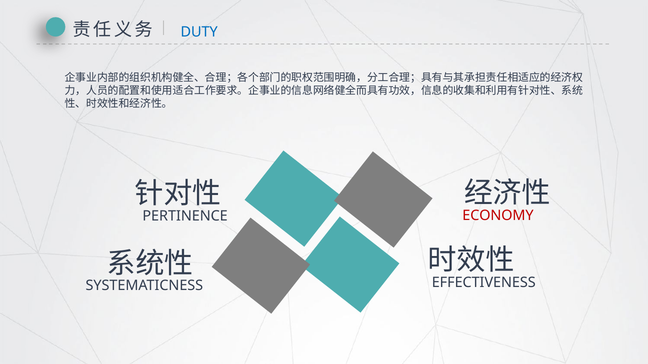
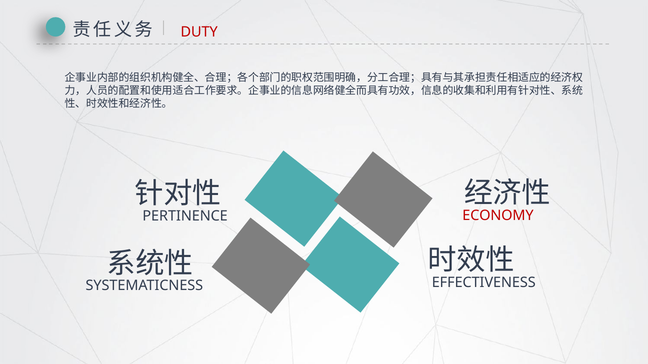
DUTY colour: blue -> red
